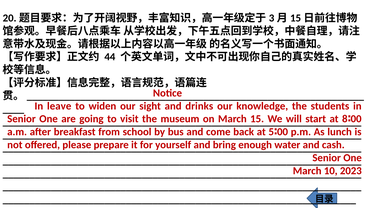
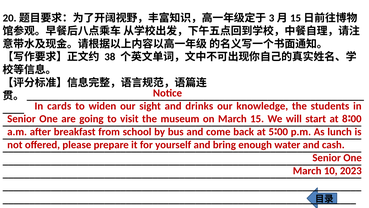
44: 44 -> 38
leave: leave -> cards
